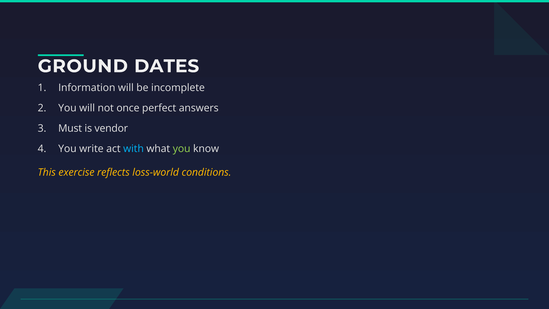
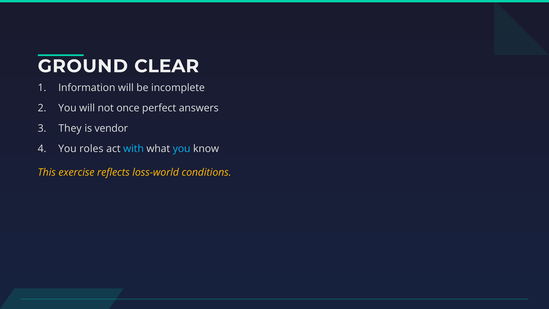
DATES: DATES -> CLEAR
Must: Must -> They
write: write -> roles
you at (182, 149) colour: light green -> light blue
